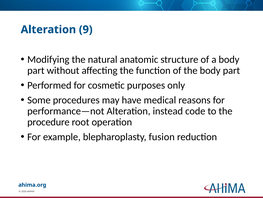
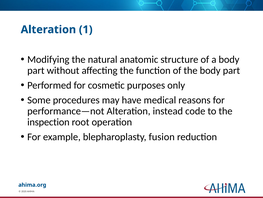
9: 9 -> 1
procedure: procedure -> inspection
